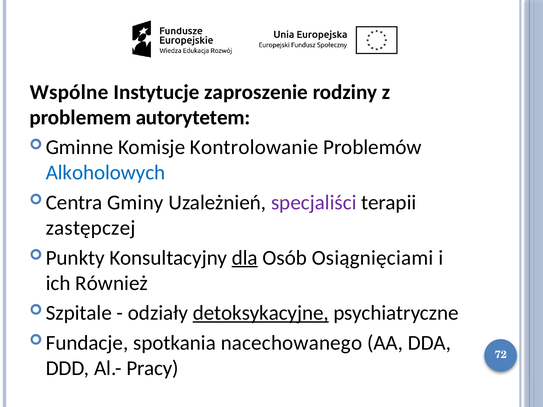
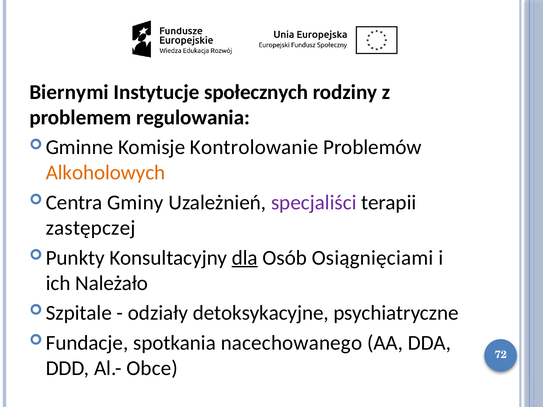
Wspólne: Wspólne -> Biernymi
zaproszenie: zaproszenie -> społecznych
autorytetem: autorytetem -> regulowania
Alkoholowych colour: blue -> orange
Również: Również -> Należało
detoksykacyjne underline: present -> none
Pracy: Pracy -> Obce
